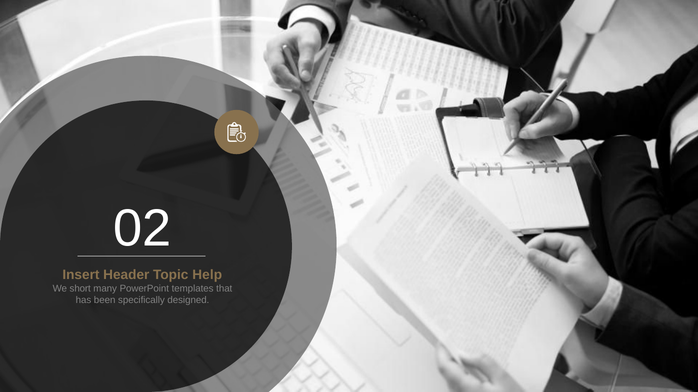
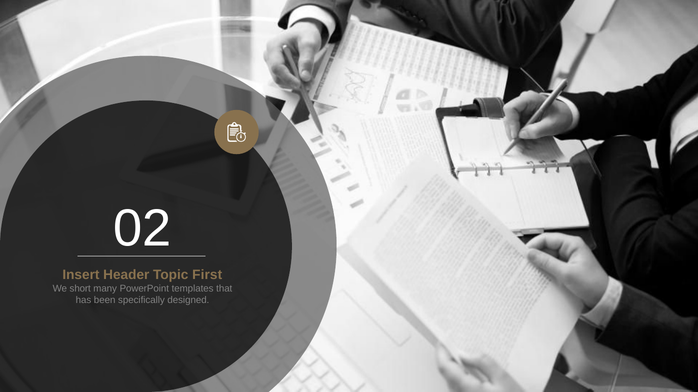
Help: Help -> First
